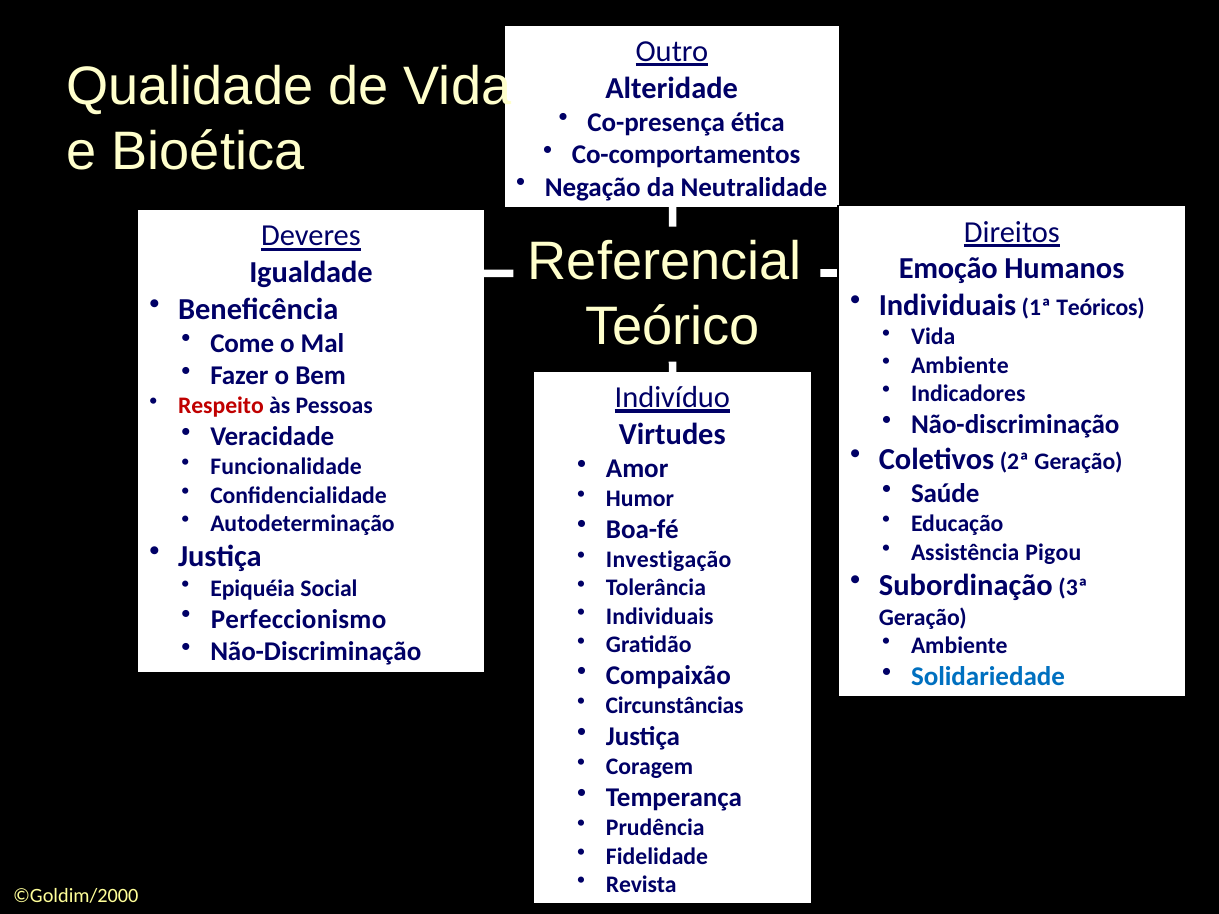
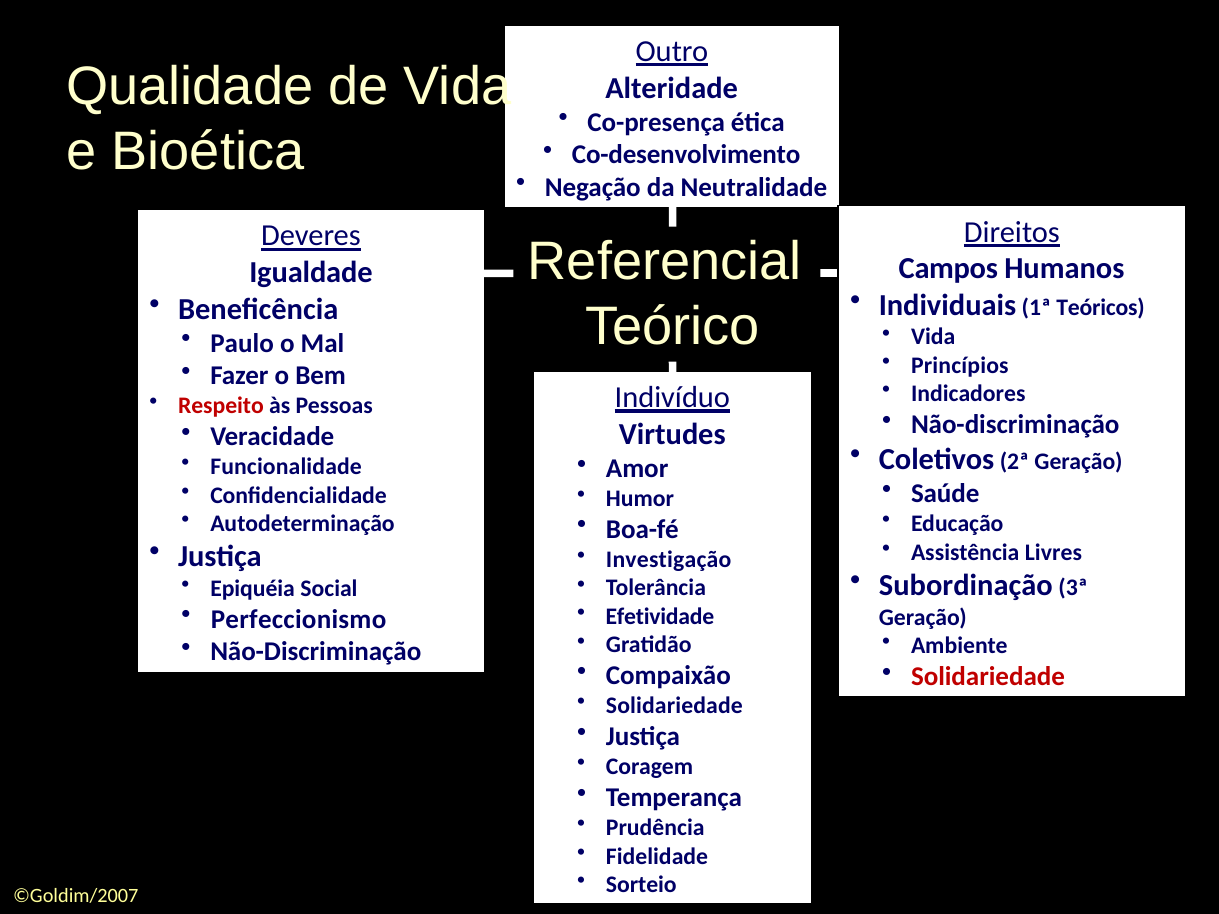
Co-comportamentos: Co-comportamentos -> Co-desenvolvimento
Emoção: Emoção -> Campos
Come: Come -> Paulo
Ambiente at (960, 366): Ambiente -> Princípios
Pigou: Pigou -> Livres
Individuais at (660, 617): Individuais -> Efetividade
Solidariedade at (988, 677) colour: blue -> red
Circunstâncias at (675, 706): Circunstâncias -> Solidariedade
Revista: Revista -> Sorteio
©Goldim/2000: ©Goldim/2000 -> ©Goldim/2007
